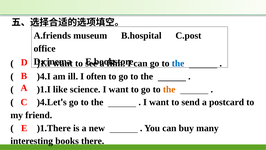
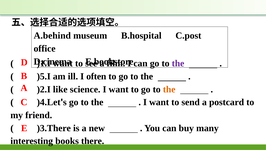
A.friends: A.friends -> A.behind
the at (178, 63) colour: blue -> purple
)4.I: )4.I -> )5.I
)1.I at (44, 89): )1.I -> )2.I
)1.There: )1.There -> )3.There
